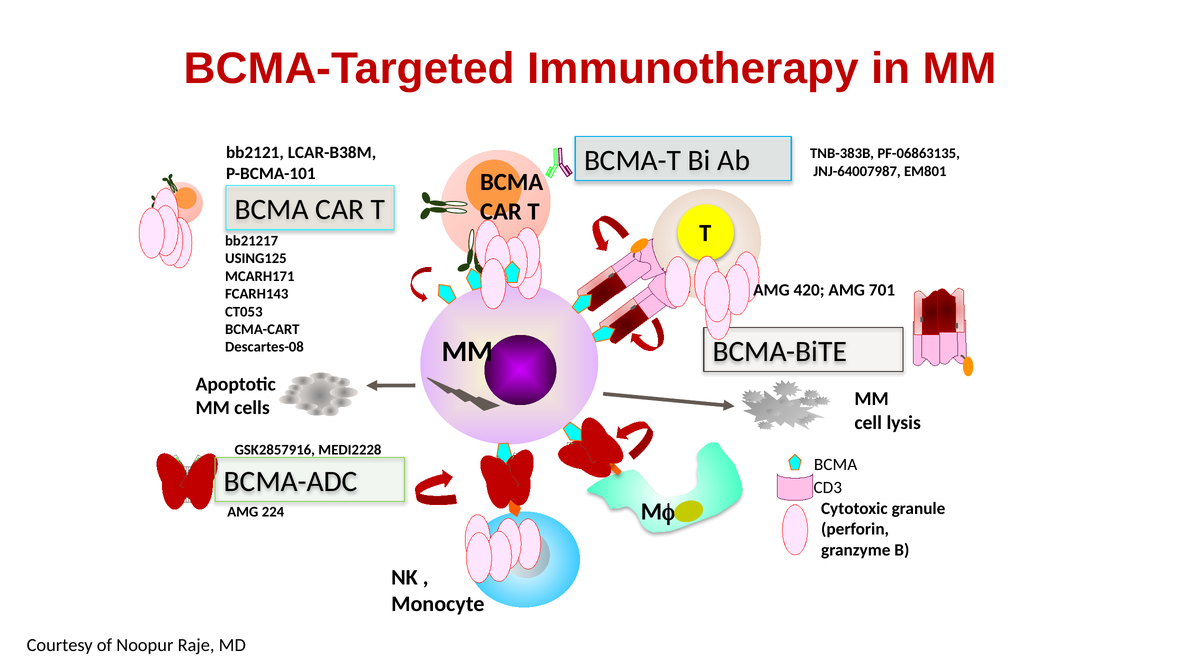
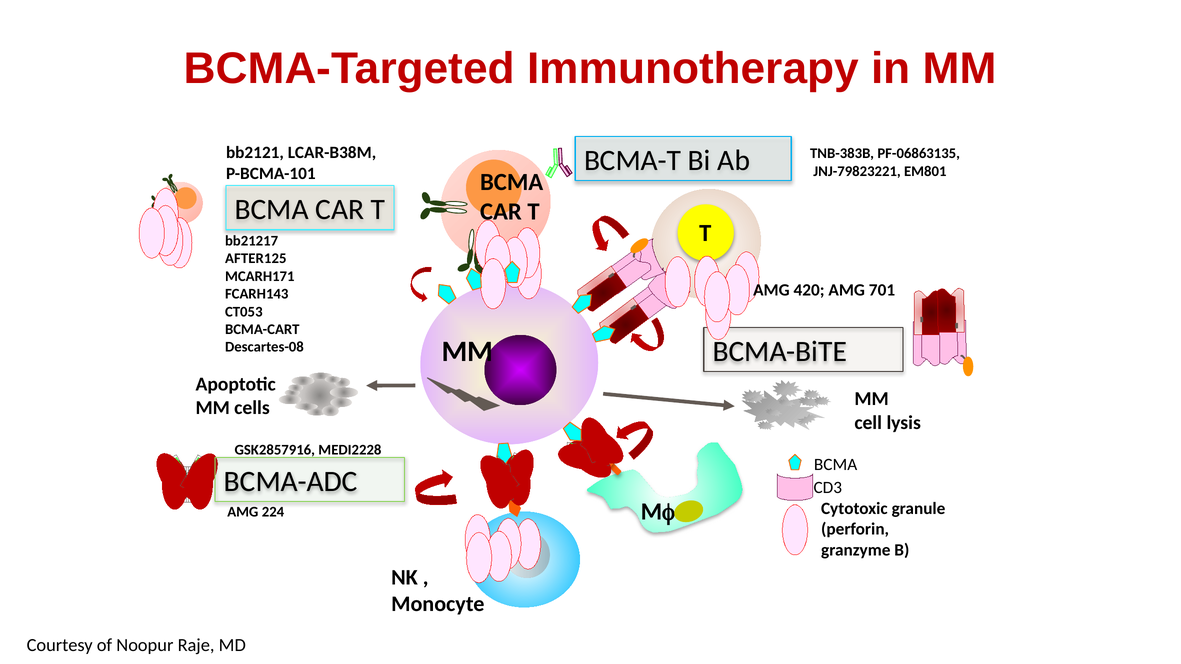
JNJ-64007987: JNJ-64007987 -> JNJ-79823221
USING125: USING125 -> AFTER125
